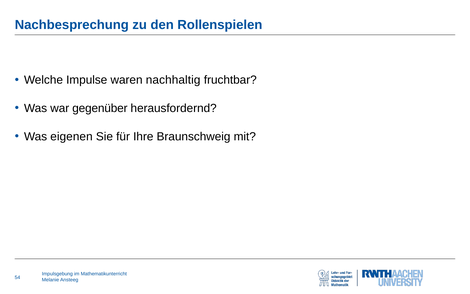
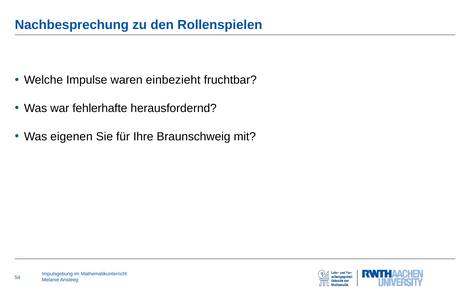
nachhaltig: nachhaltig -> einbezieht
gegenüber: gegenüber -> fehlerhafte
